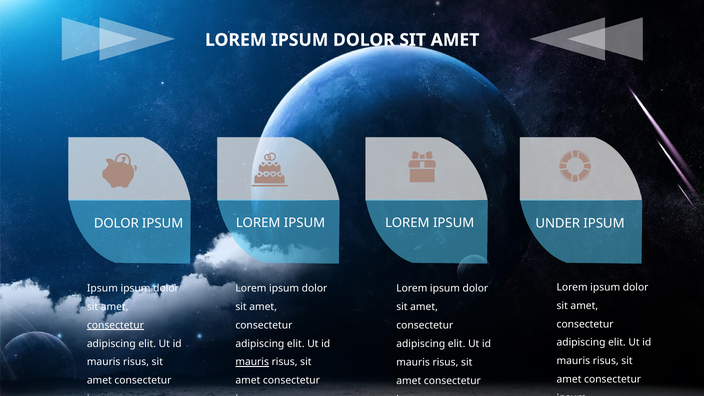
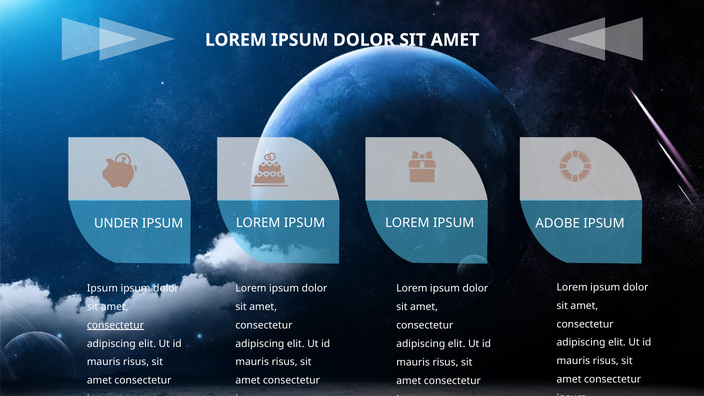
DOLOR at (116, 223): DOLOR -> UNDER
UNDER: UNDER -> ADOBE
mauris at (252, 362) underline: present -> none
